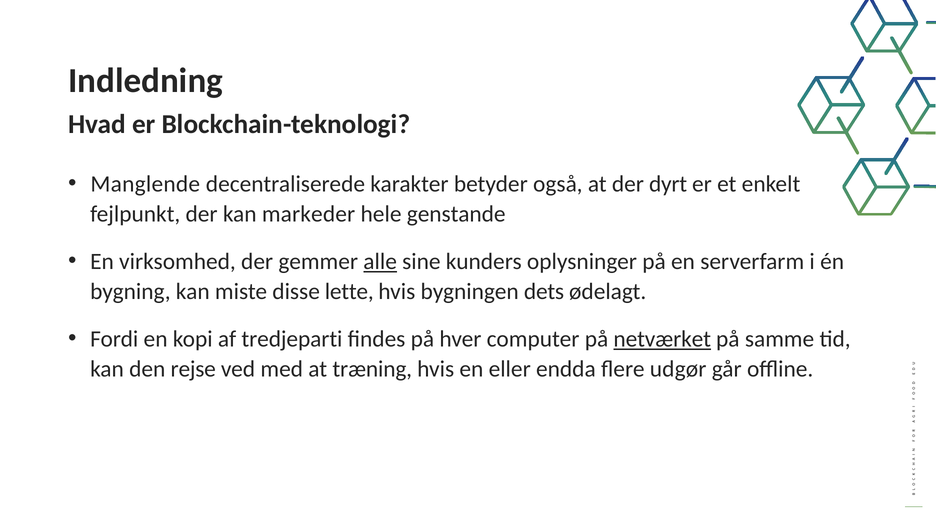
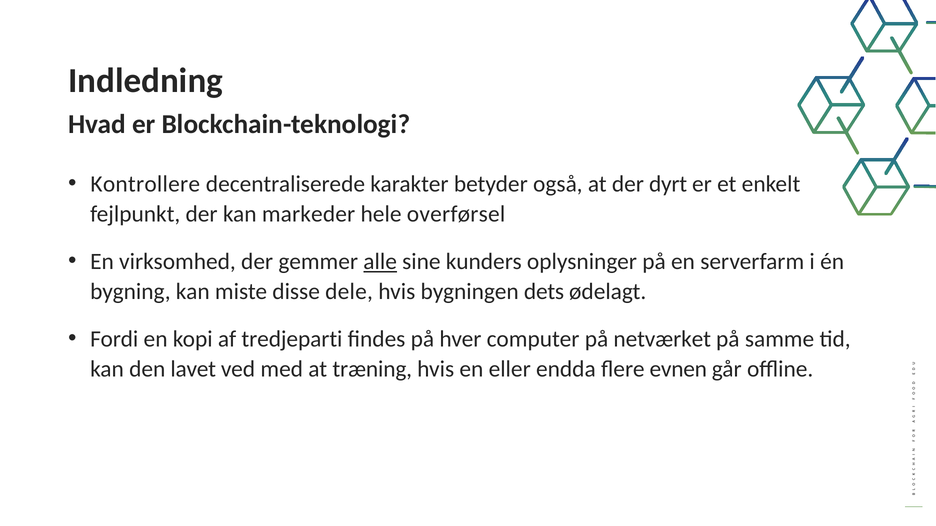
Manglende: Manglende -> Kontrollere
genstande: genstande -> overførsel
lette: lette -> dele
netværket underline: present -> none
rejse: rejse -> lavet
udgør: udgør -> evnen
